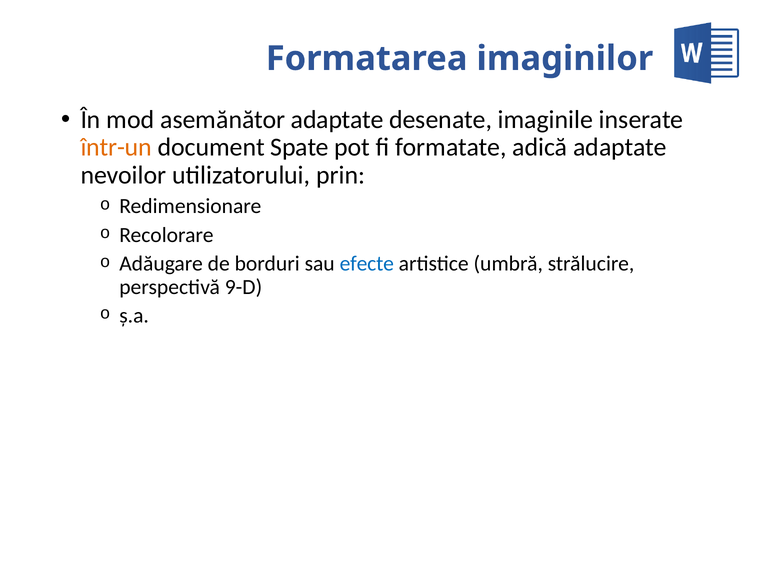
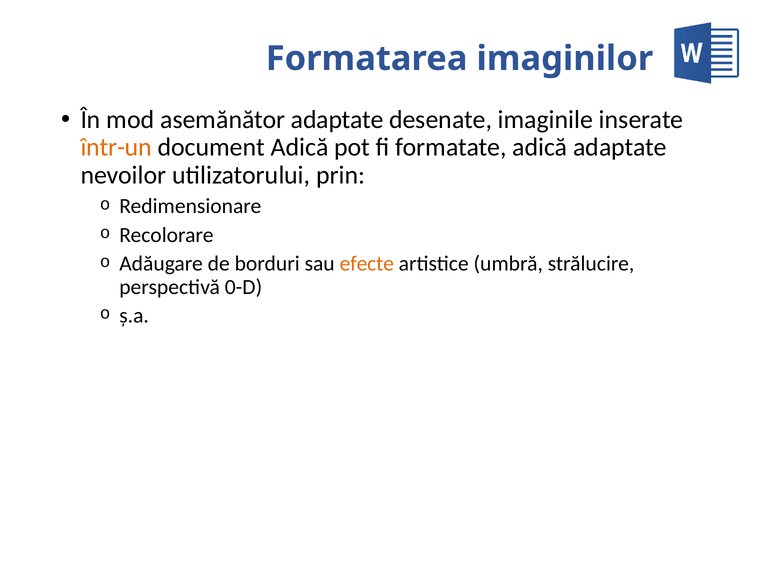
document Spate: Spate -> Adică
efecte colour: blue -> orange
9-D: 9-D -> 0-D
